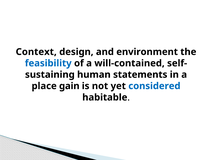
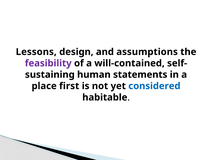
Context: Context -> Lessons
environment: environment -> assumptions
feasibility colour: blue -> purple
gain: gain -> first
